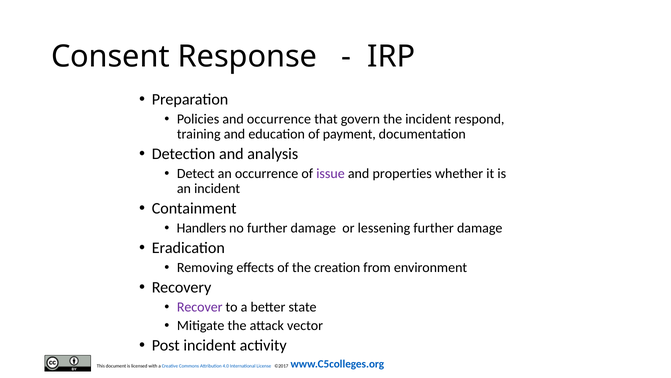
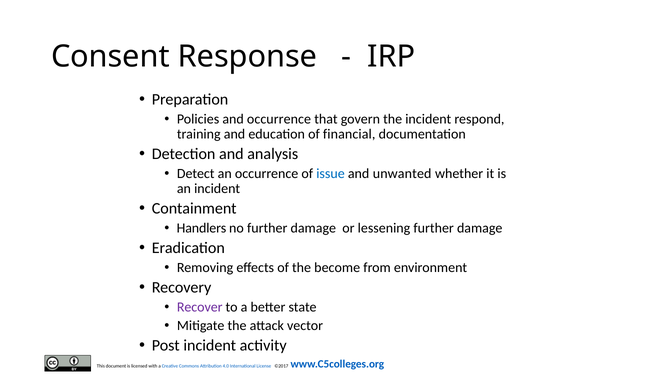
payment: payment -> financial
issue colour: purple -> blue
properties: properties -> unwanted
creation: creation -> become
